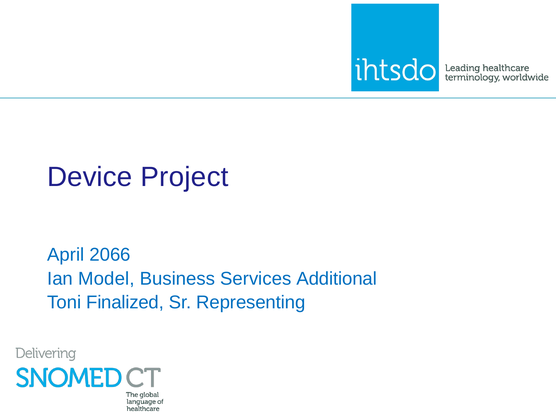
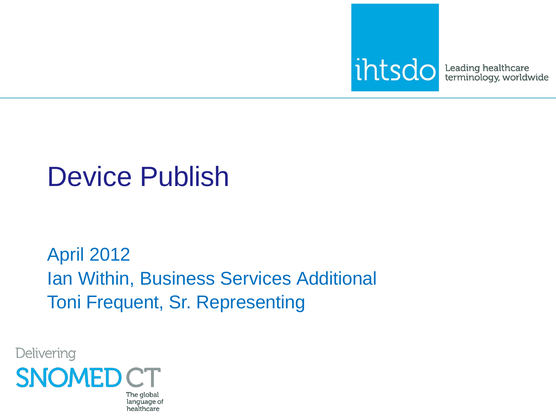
Project: Project -> Publish
2066: 2066 -> 2012
Model: Model -> Within
Finalized: Finalized -> Frequent
